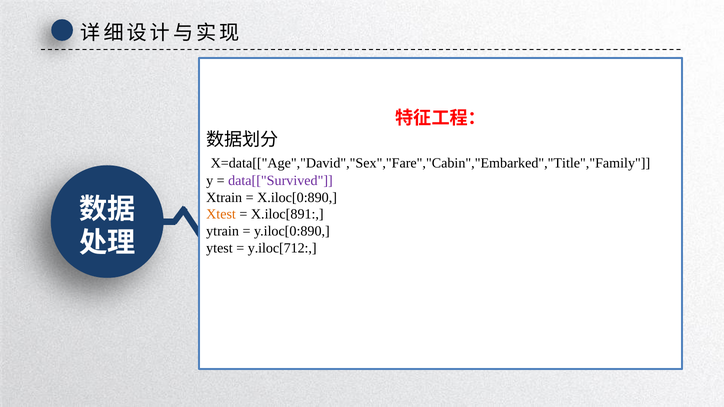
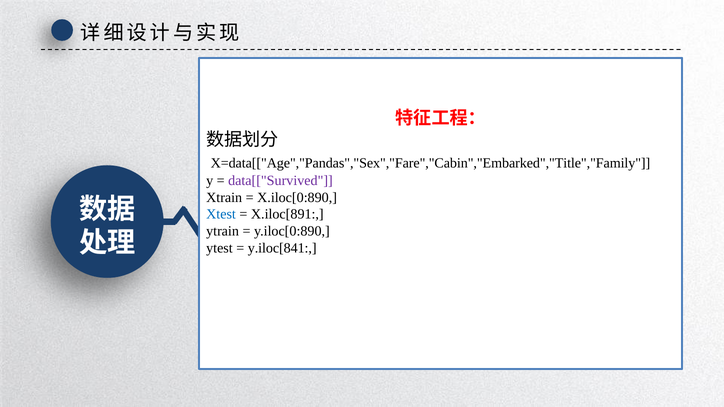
X=data[["Age","David","Sex","Fare","Cabin","Embarked","Title","Family: X=data[["Age","David","Sex","Fare","Cabin","Embarked","Title","Family -> X=data[["Age","Pandas","Sex","Fare","Cabin","Embarked","Title","Family
Xtest colour: orange -> blue
y.iloc[712: y.iloc[712 -> y.iloc[841
